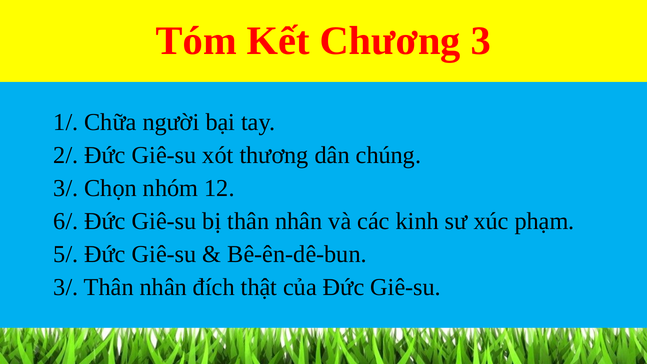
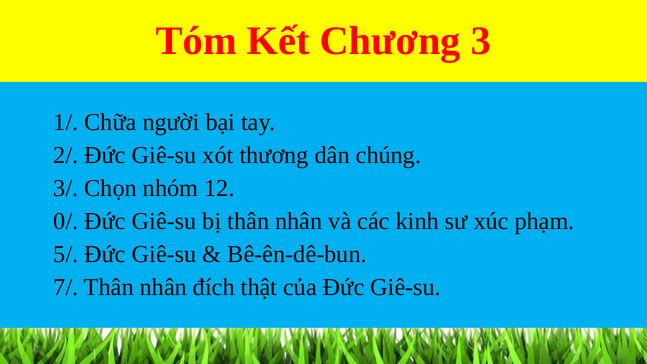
6/: 6/ -> 0/
3/ at (66, 287): 3/ -> 7/
